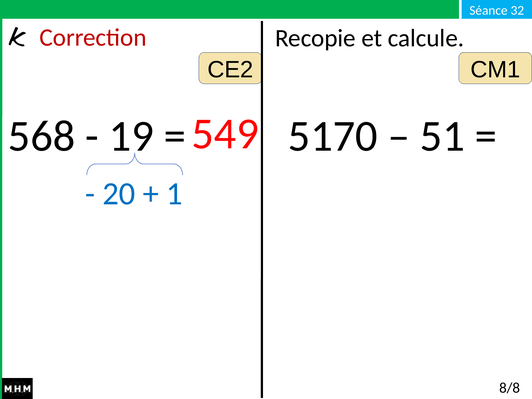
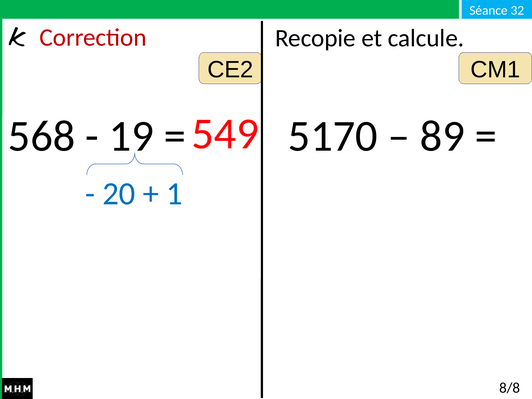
51: 51 -> 89
